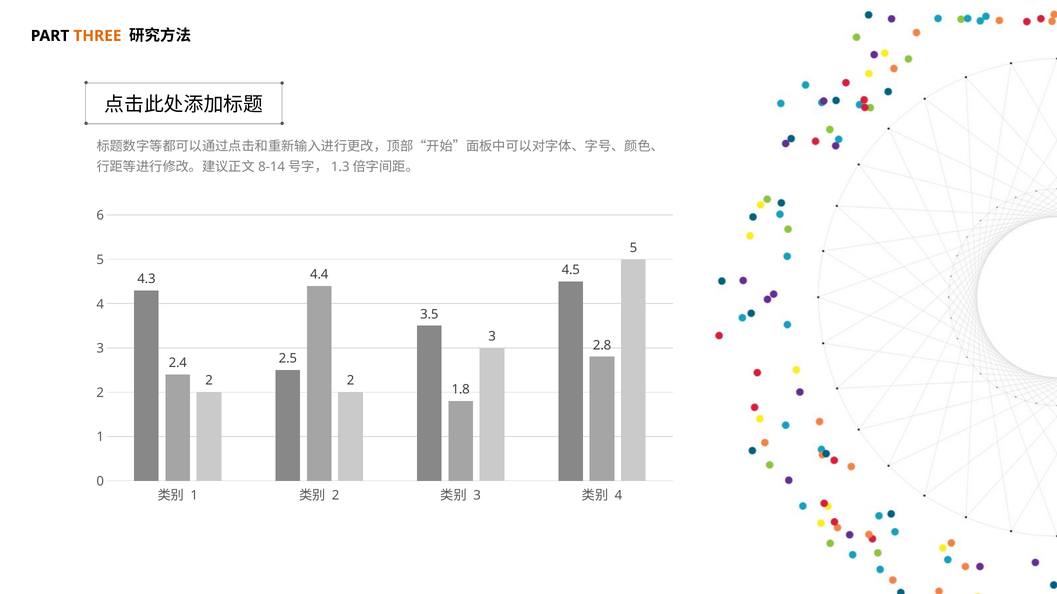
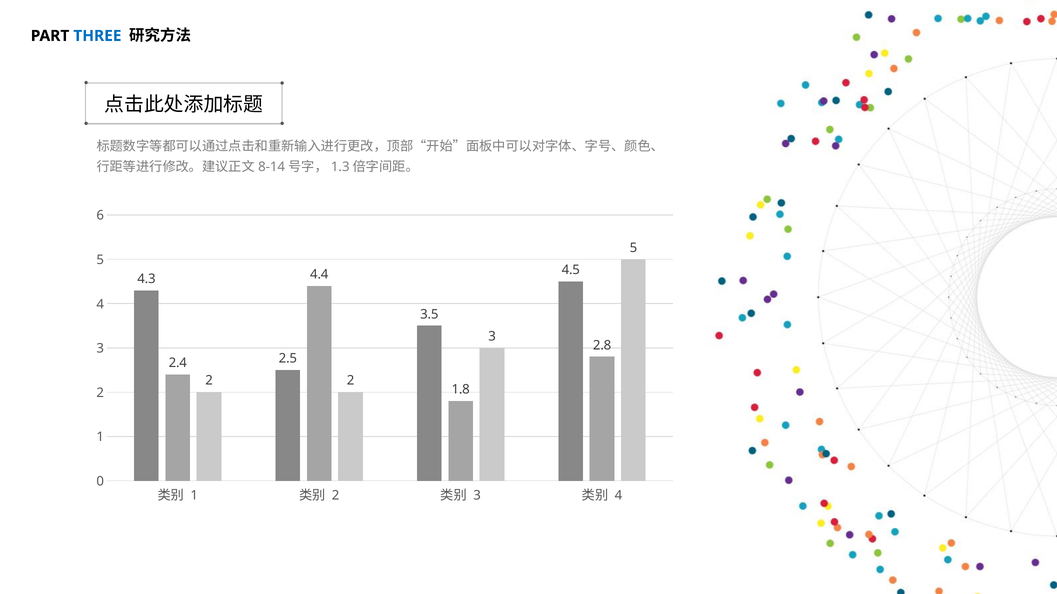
THREE colour: orange -> blue
